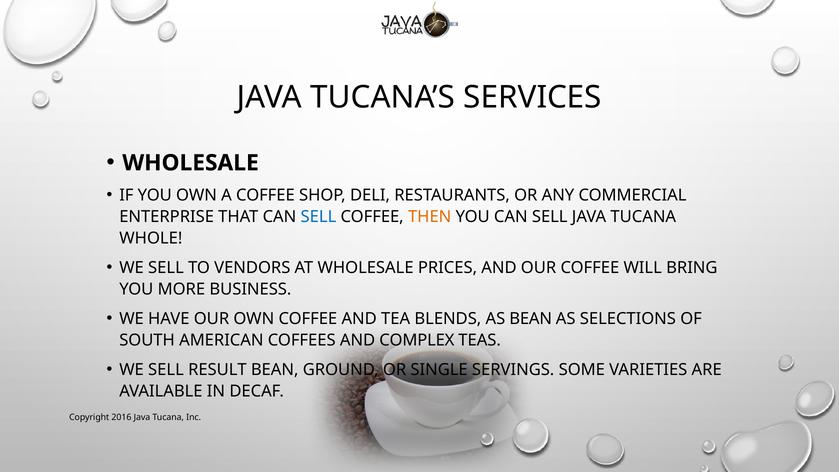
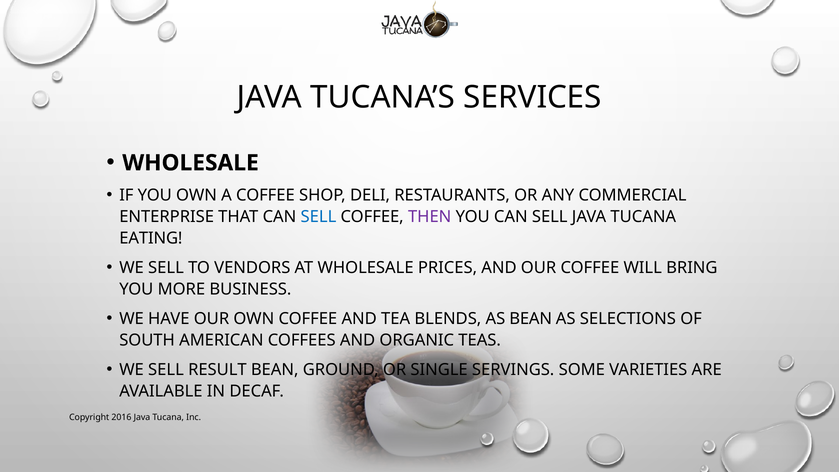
THEN colour: orange -> purple
WHOLE: WHOLE -> EATING
COMPLEX: COMPLEX -> ORGANIC
